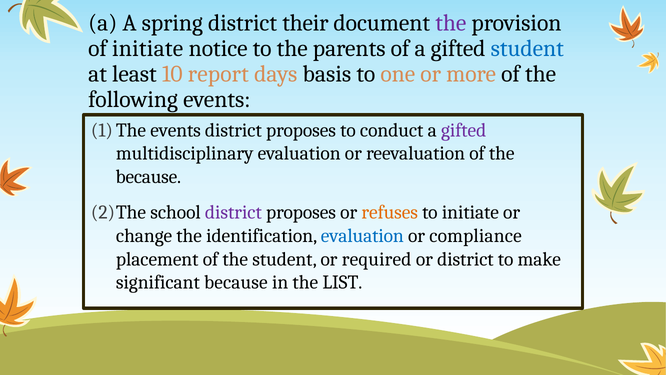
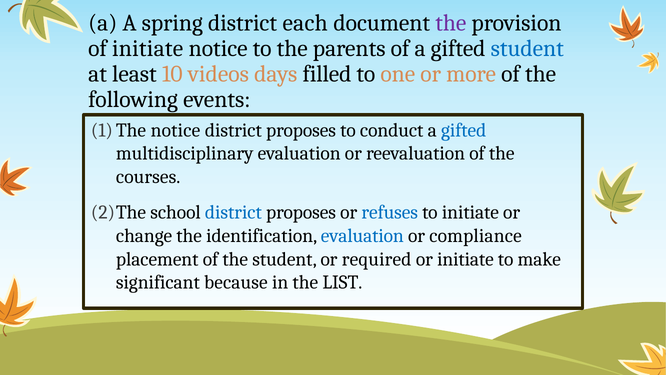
their: their -> each
report: report -> videos
basis: basis -> filled
events at (176, 130): events -> notice
gifted at (464, 130) colour: purple -> blue
because at (148, 177): because -> courses
district at (233, 212) colour: purple -> blue
refuses colour: orange -> blue
or district: district -> initiate
